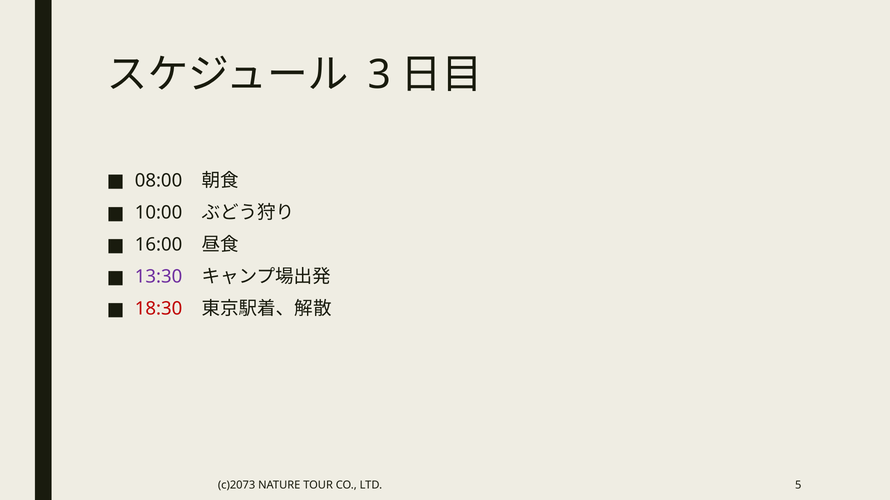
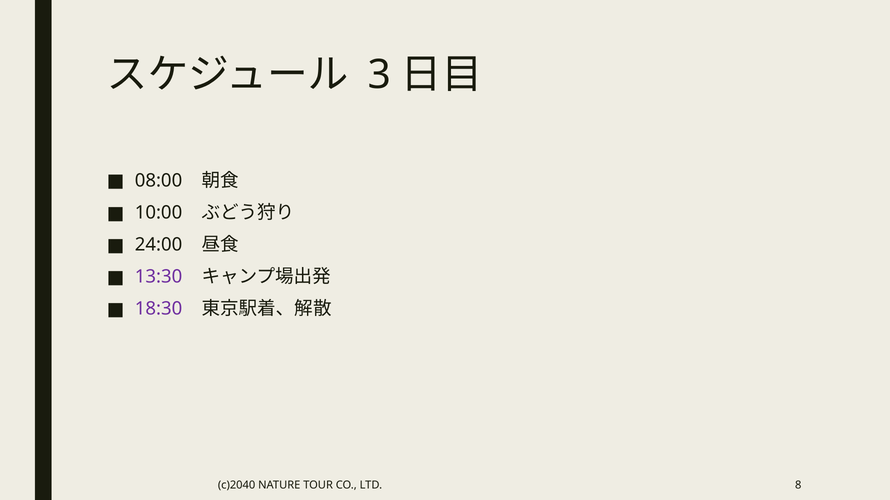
16:00: 16:00 -> 24:00
18:30 colour: red -> purple
c)2073: c)2073 -> c)2040
5: 5 -> 8
